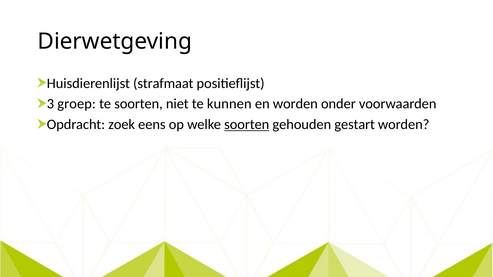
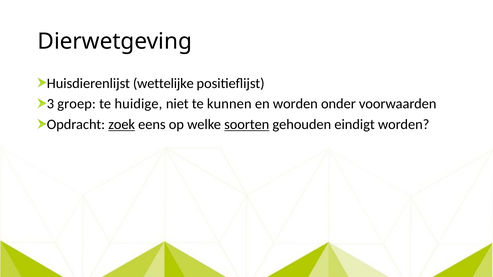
strafmaat: strafmaat -> wettelijke
te soorten: soorten -> huidige
zoek underline: none -> present
gestart: gestart -> eindigt
